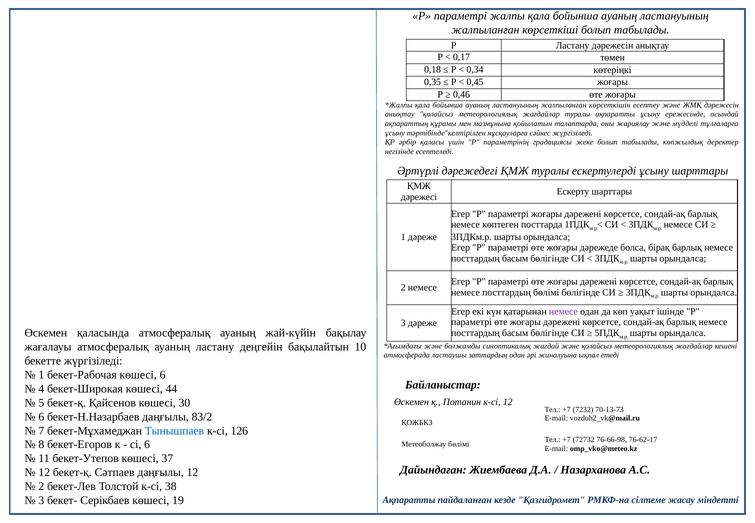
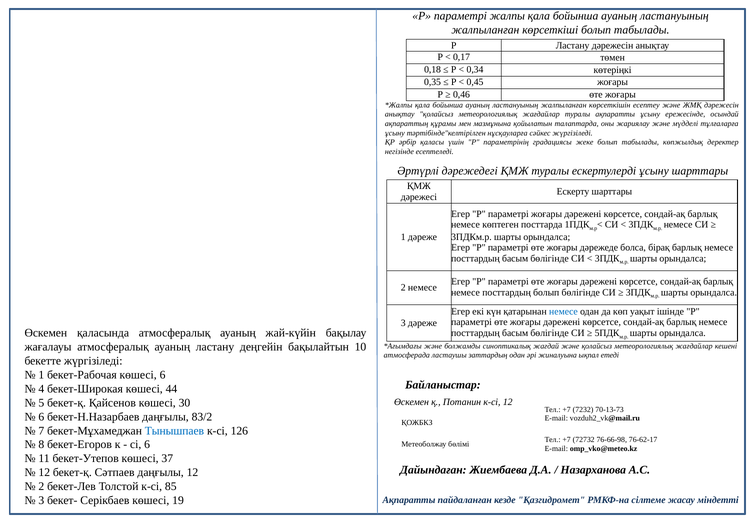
посттардың бөлімі: бөлімі -> болып
немесе at (563, 311) colour: purple -> blue
38: 38 -> 85
